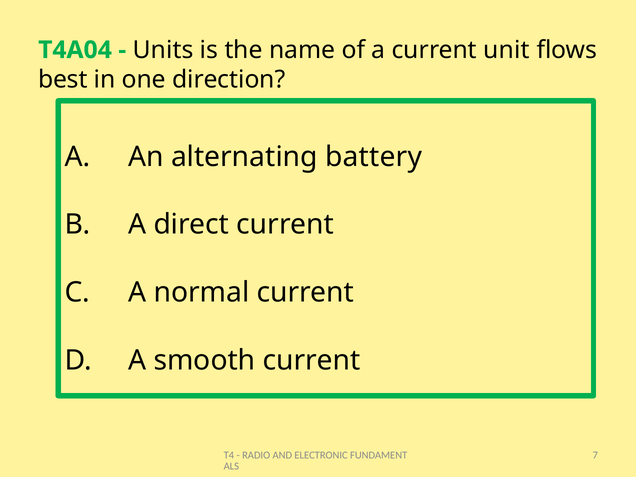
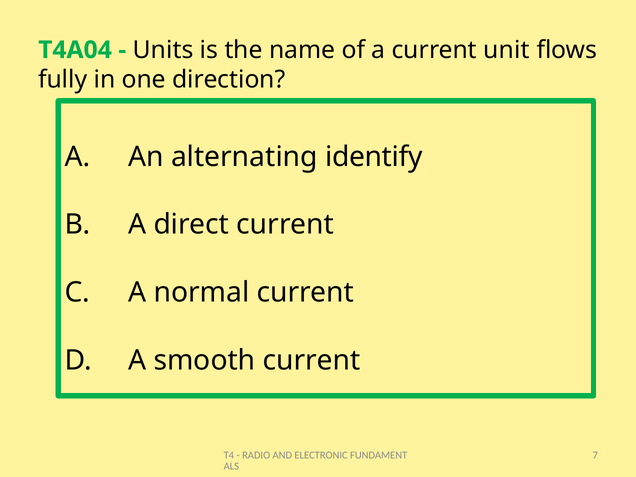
best: best -> fully
battery: battery -> identify
